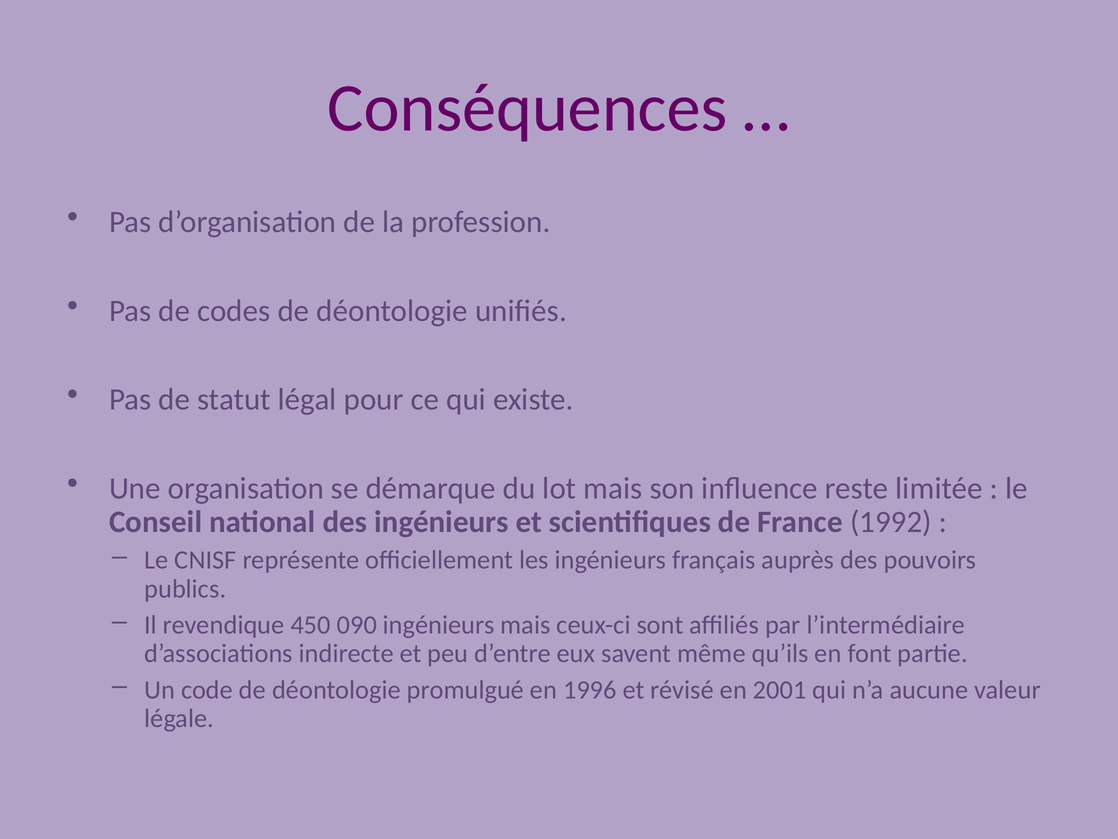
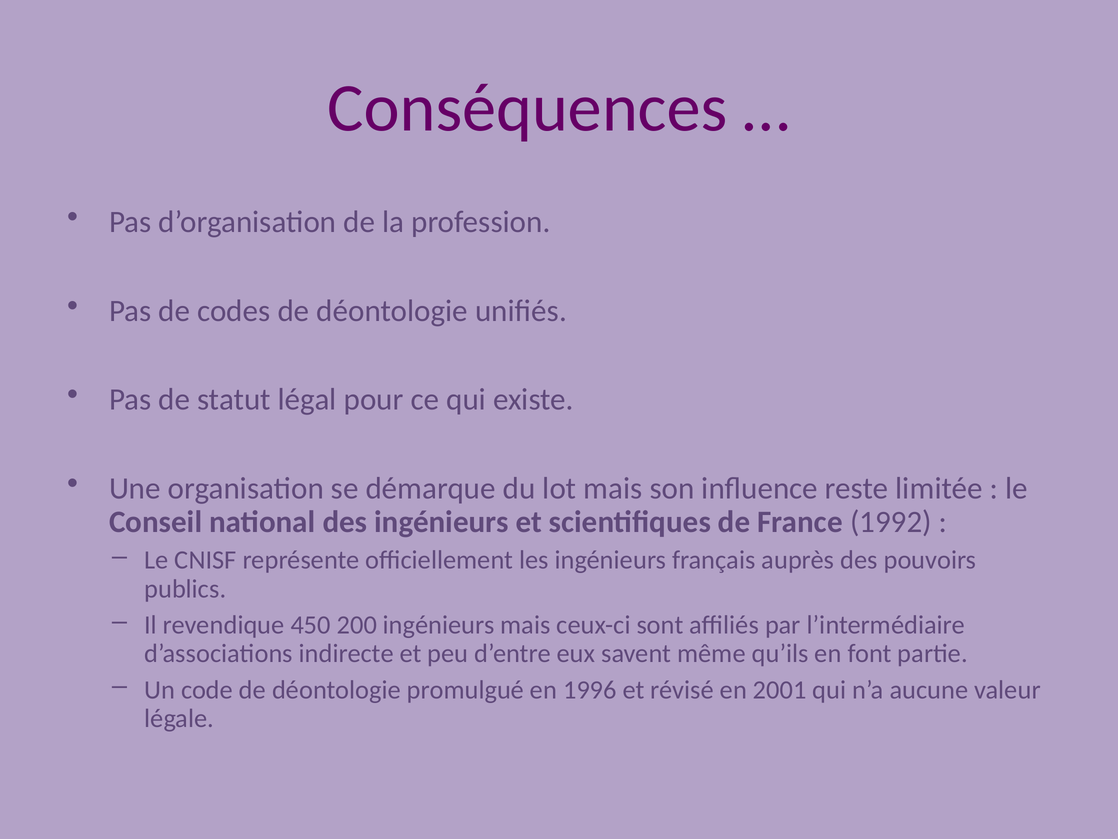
090: 090 -> 200
